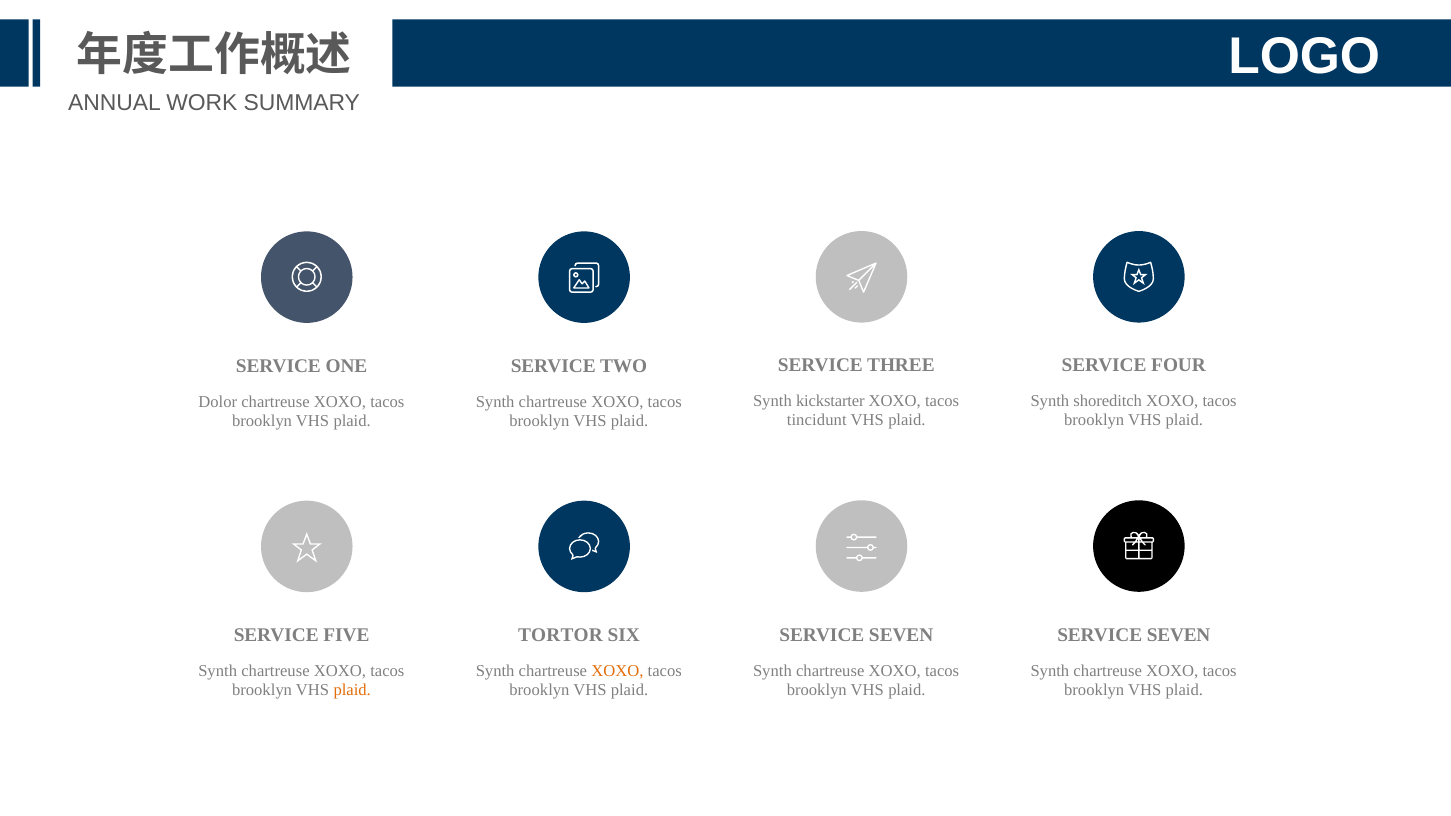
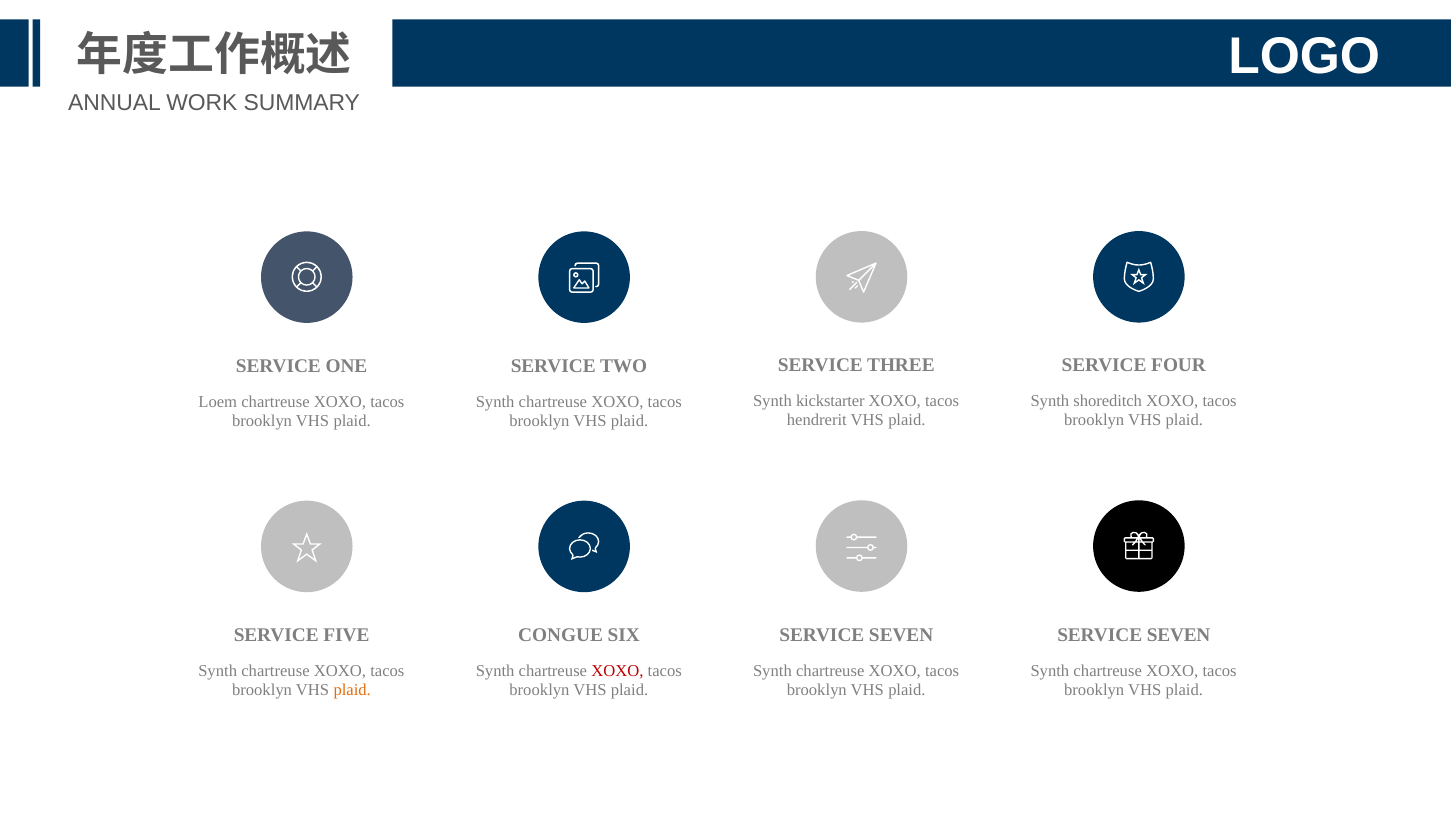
Dolor: Dolor -> Loem
tincidunt: tincidunt -> hendrerit
TORTOR: TORTOR -> CONGUE
XOXO at (617, 671) colour: orange -> red
